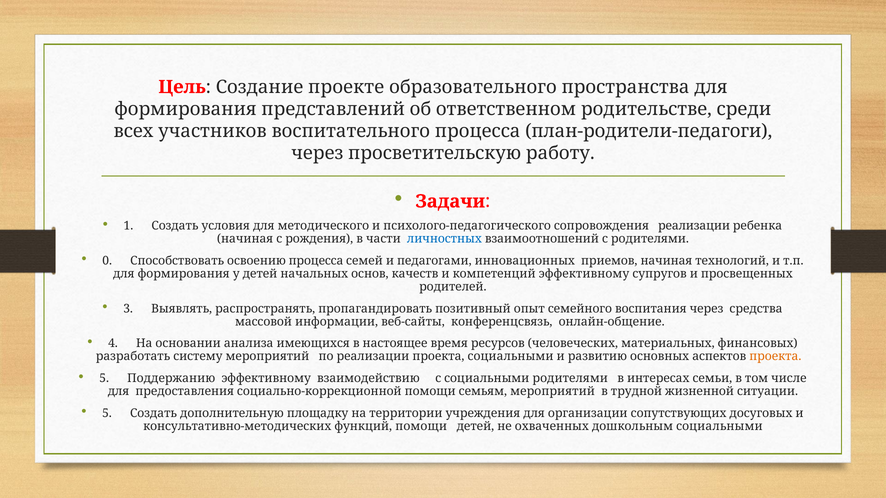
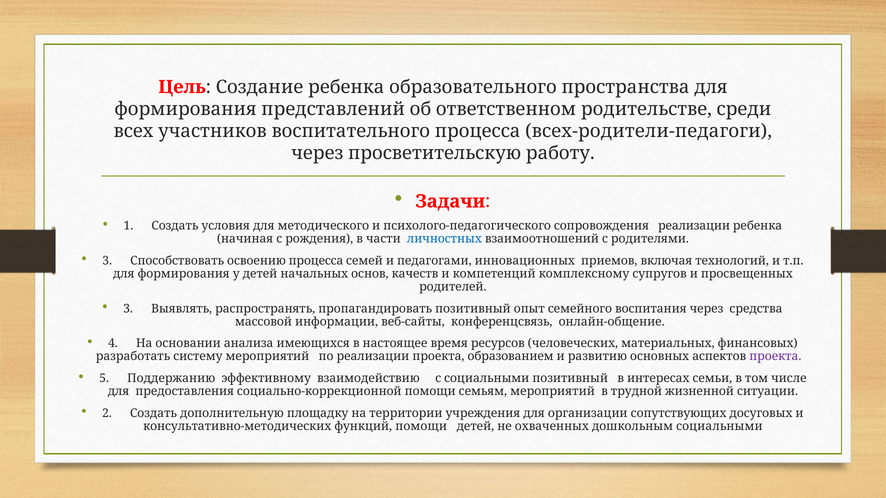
Создание проекте: проекте -> ребенка
план-родители-педагоги: план-родители-педагоги -> всех-родители-педагоги
0 at (107, 261): 0 -> 3
приемов начиная: начиная -> включая
компетенций эффективному: эффективному -> комплексному
проекта социальными: социальными -> образованием
проекта at (775, 357) colour: orange -> purple
социальными родителями: родителями -> позитивный
5 at (107, 414): 5 -> 2
